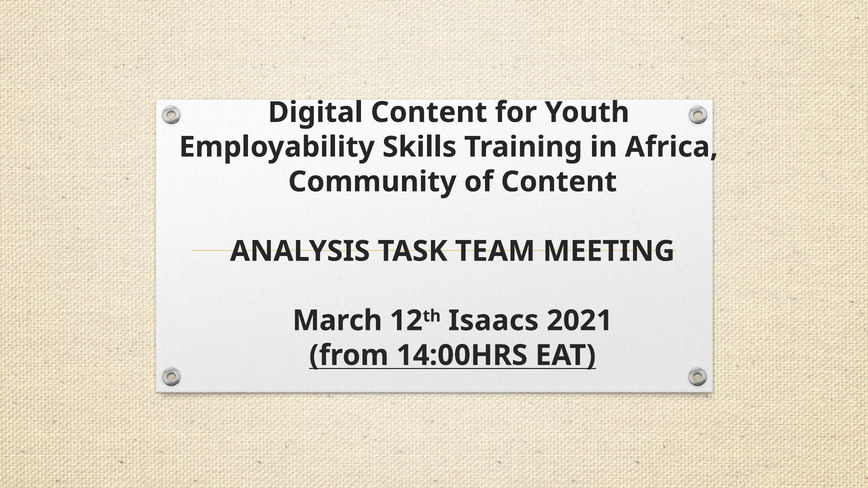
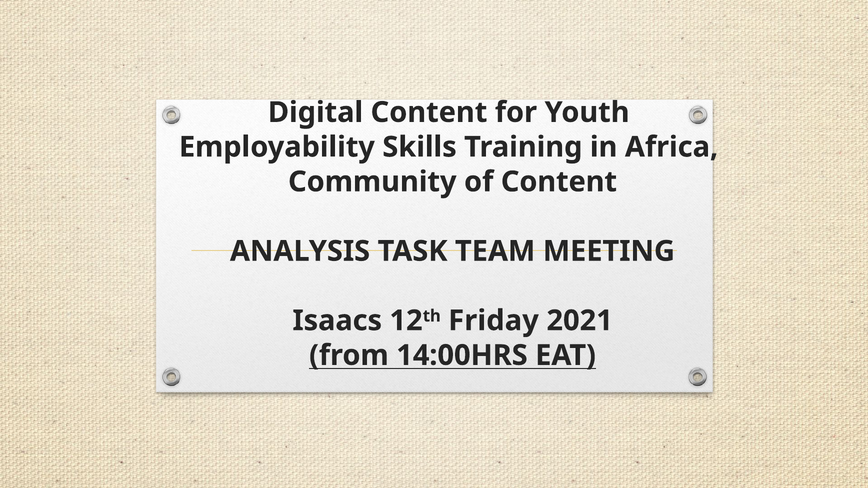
March: March -> Isaacs
Isaacs: Isaacs -> Friday
